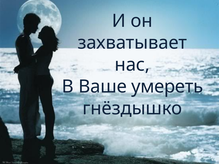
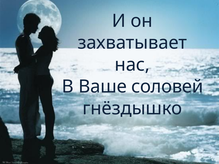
умереть: умереть -> соловей
